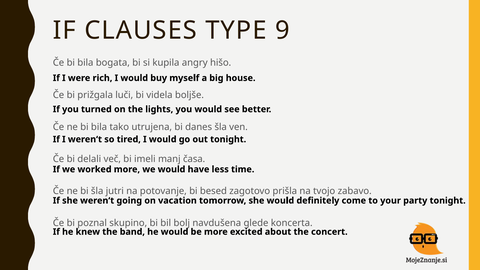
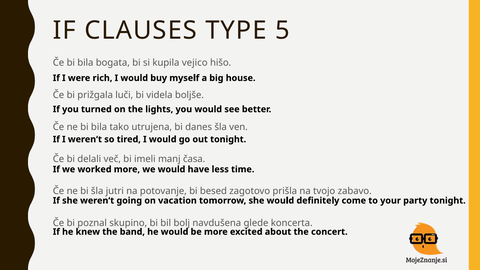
9: 9 -> 5
angry: angry -> vejico
